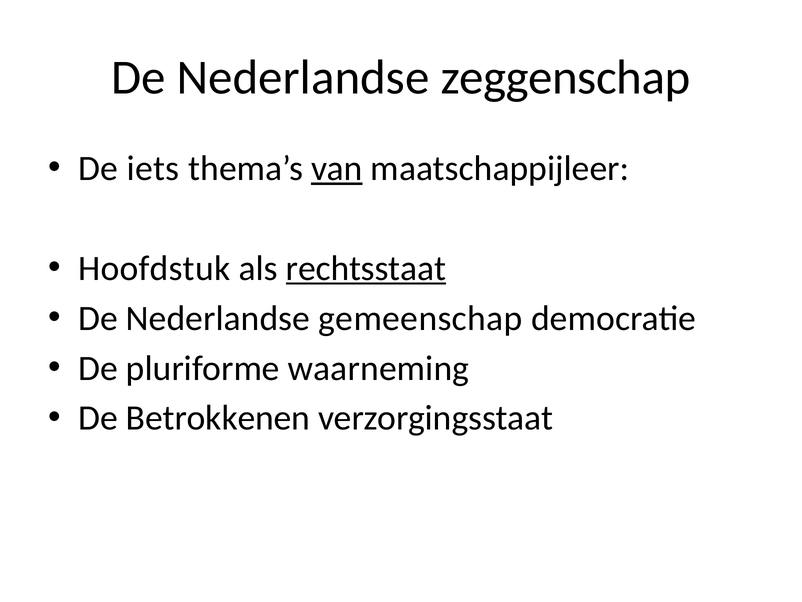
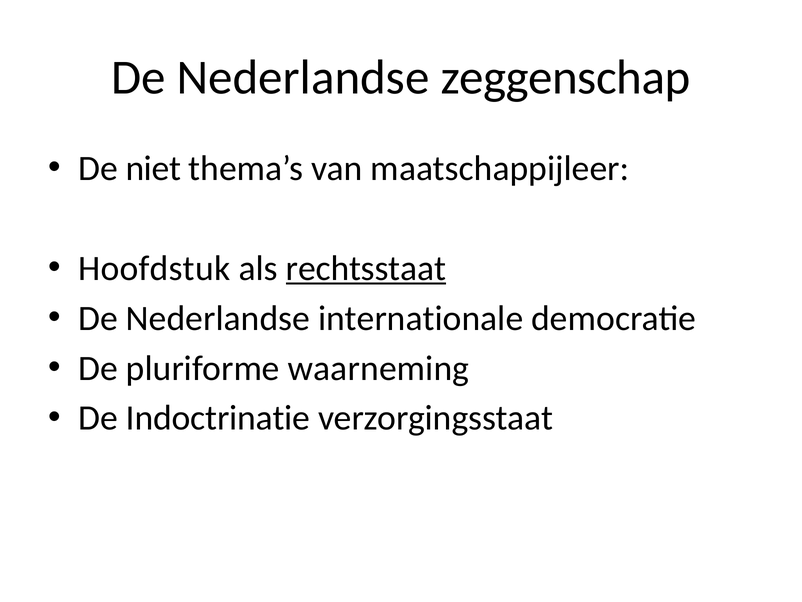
iets: iets -> niet
van underline: present -> none
gemeenschap: gemeenschap -> internationale
Betrokkenen: Betrokkenen -> Indoctrinatie
